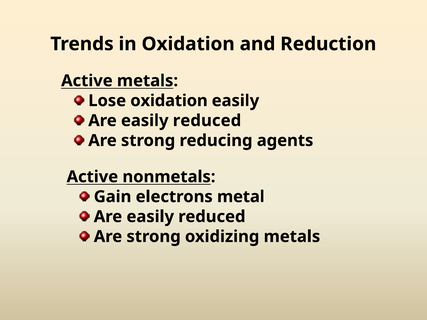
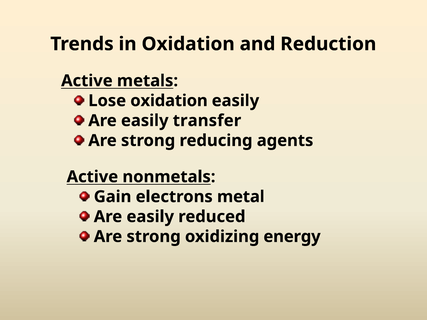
reduced at (207, 121): reduced -> transfer
oxidizing metals: metals -> energy
